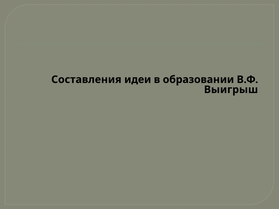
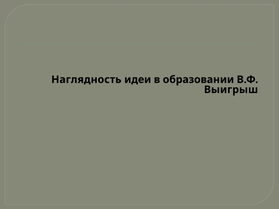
Составления: Составления -> Наглядность
